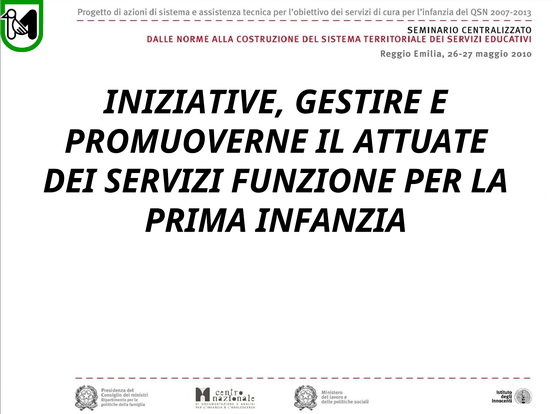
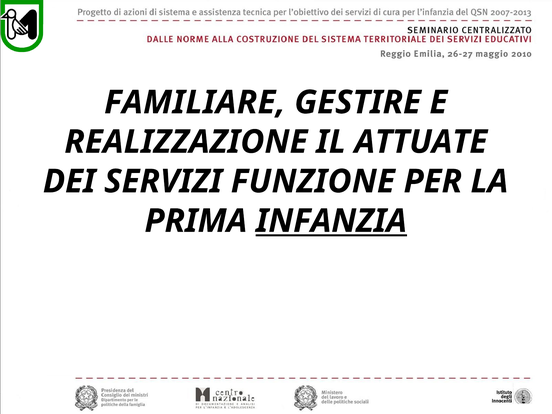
INIZIATIVE: INIZIATIVE -> FAMILIARE
PROMUOVERNE: PROMUOVERNE -> REALIZZAZIONE
INFANZIA underline: none -> present
